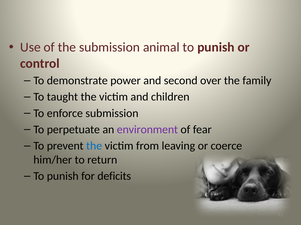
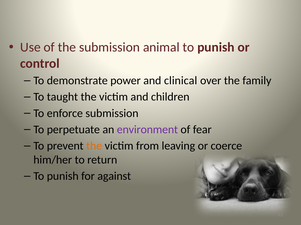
second: second -> clinical
the at (94, 146) colour: blue -> orange
deficits: deficits -> against
